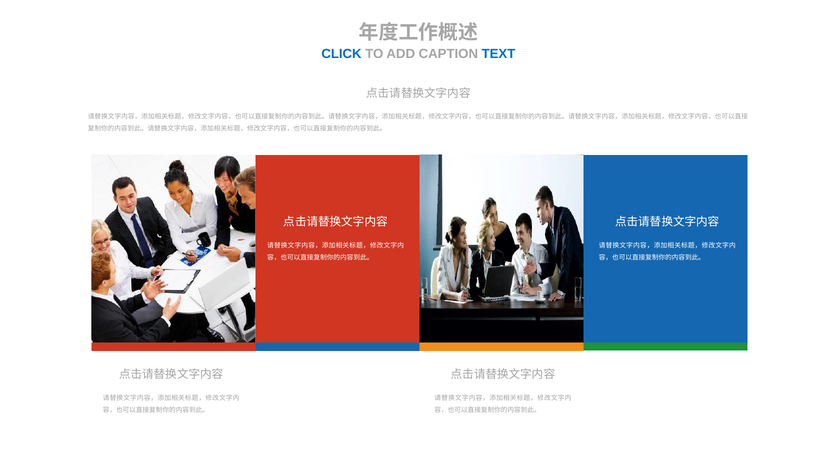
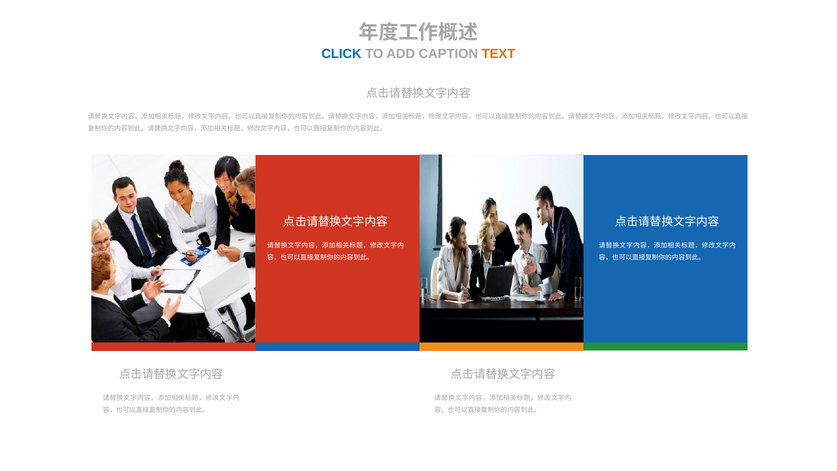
TEXT colour: blue -> orange
